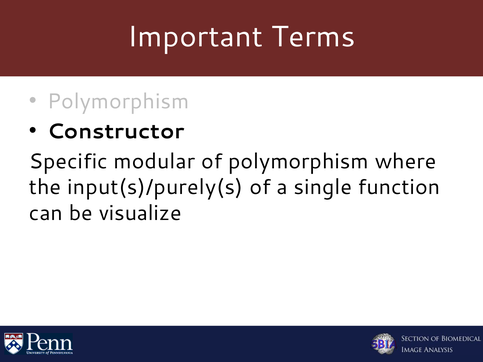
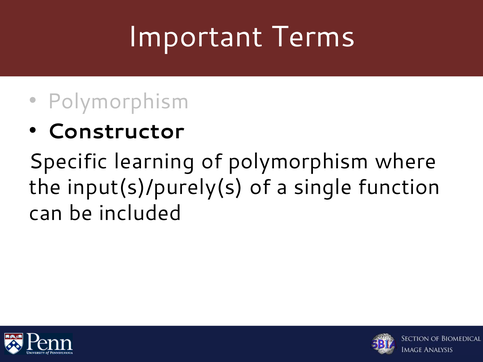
modular: modular -> learning
visualize: visualize -> included
